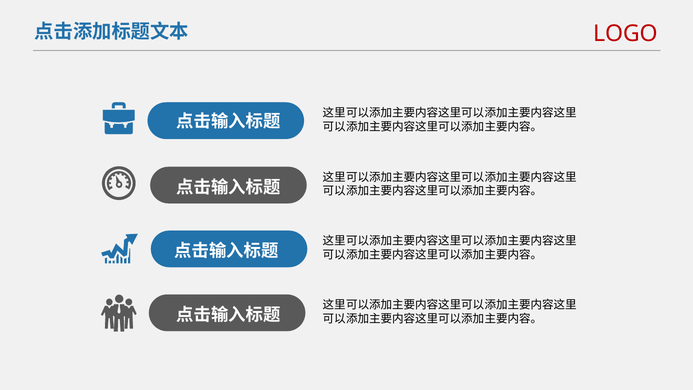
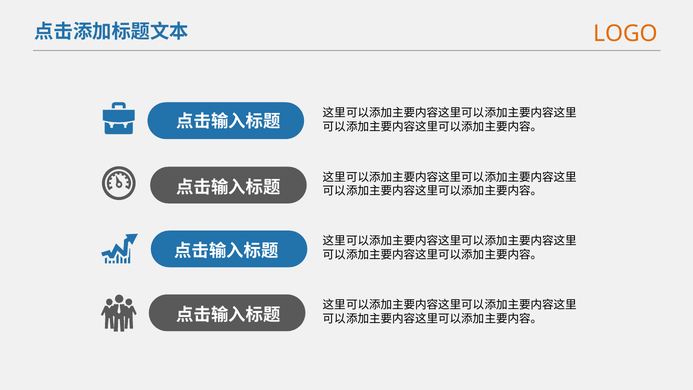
LOGO colour: red -> orange
